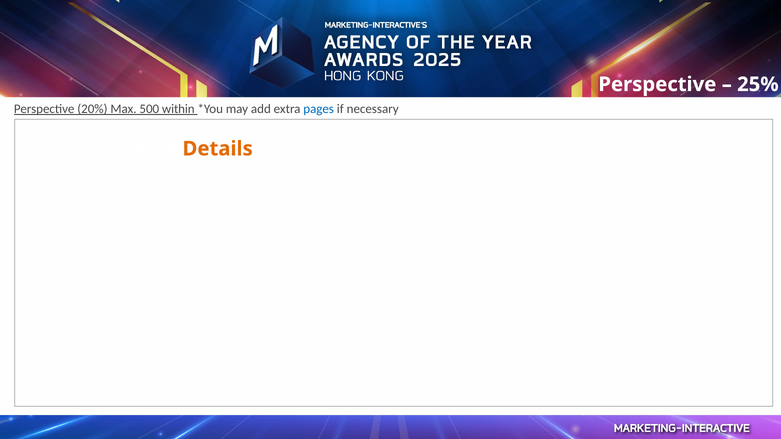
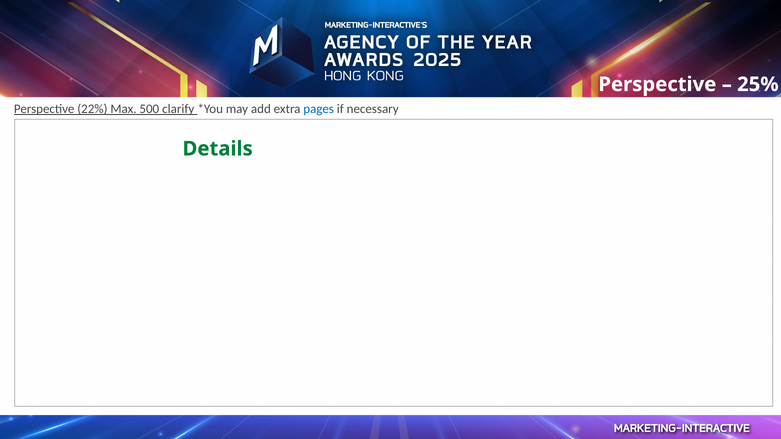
20%: 20% -> 22%
within: within -> clarify
Details colour: orange -> green
